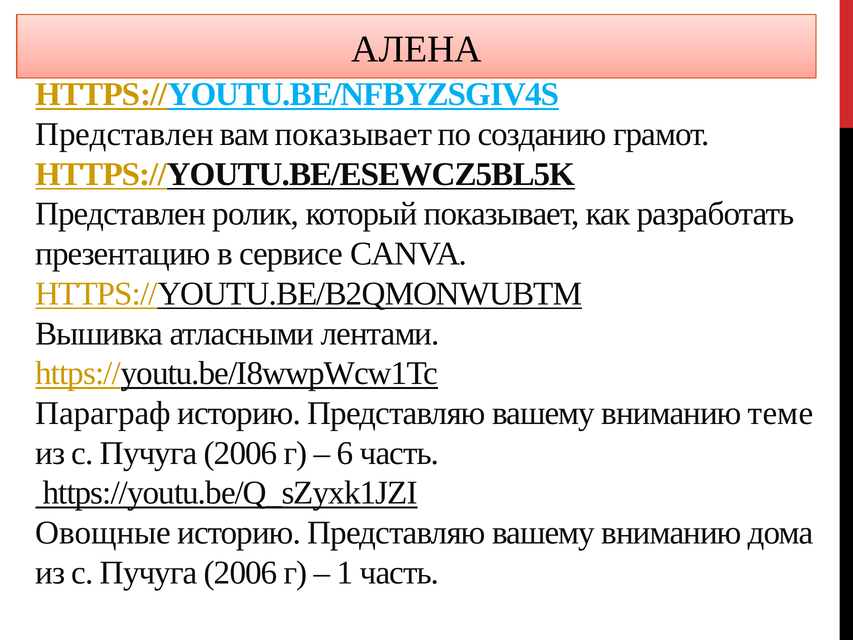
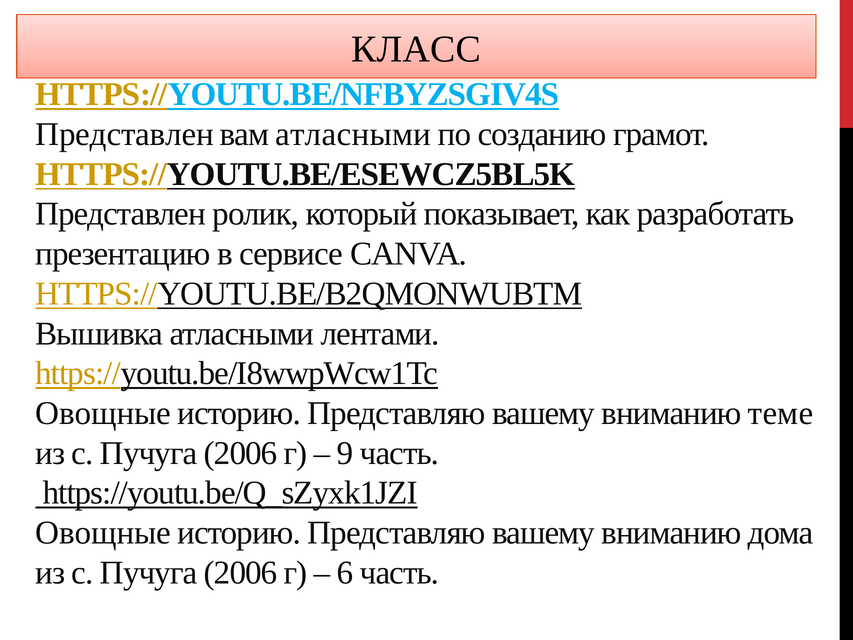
АЛЕНА: АЛЕНА -> КЛАСС
вам показывает: показывает -> атласными
Параграф at (103, 413): Параграф -> Овощные
6: 6 -> 9
1: 1 -> 6
